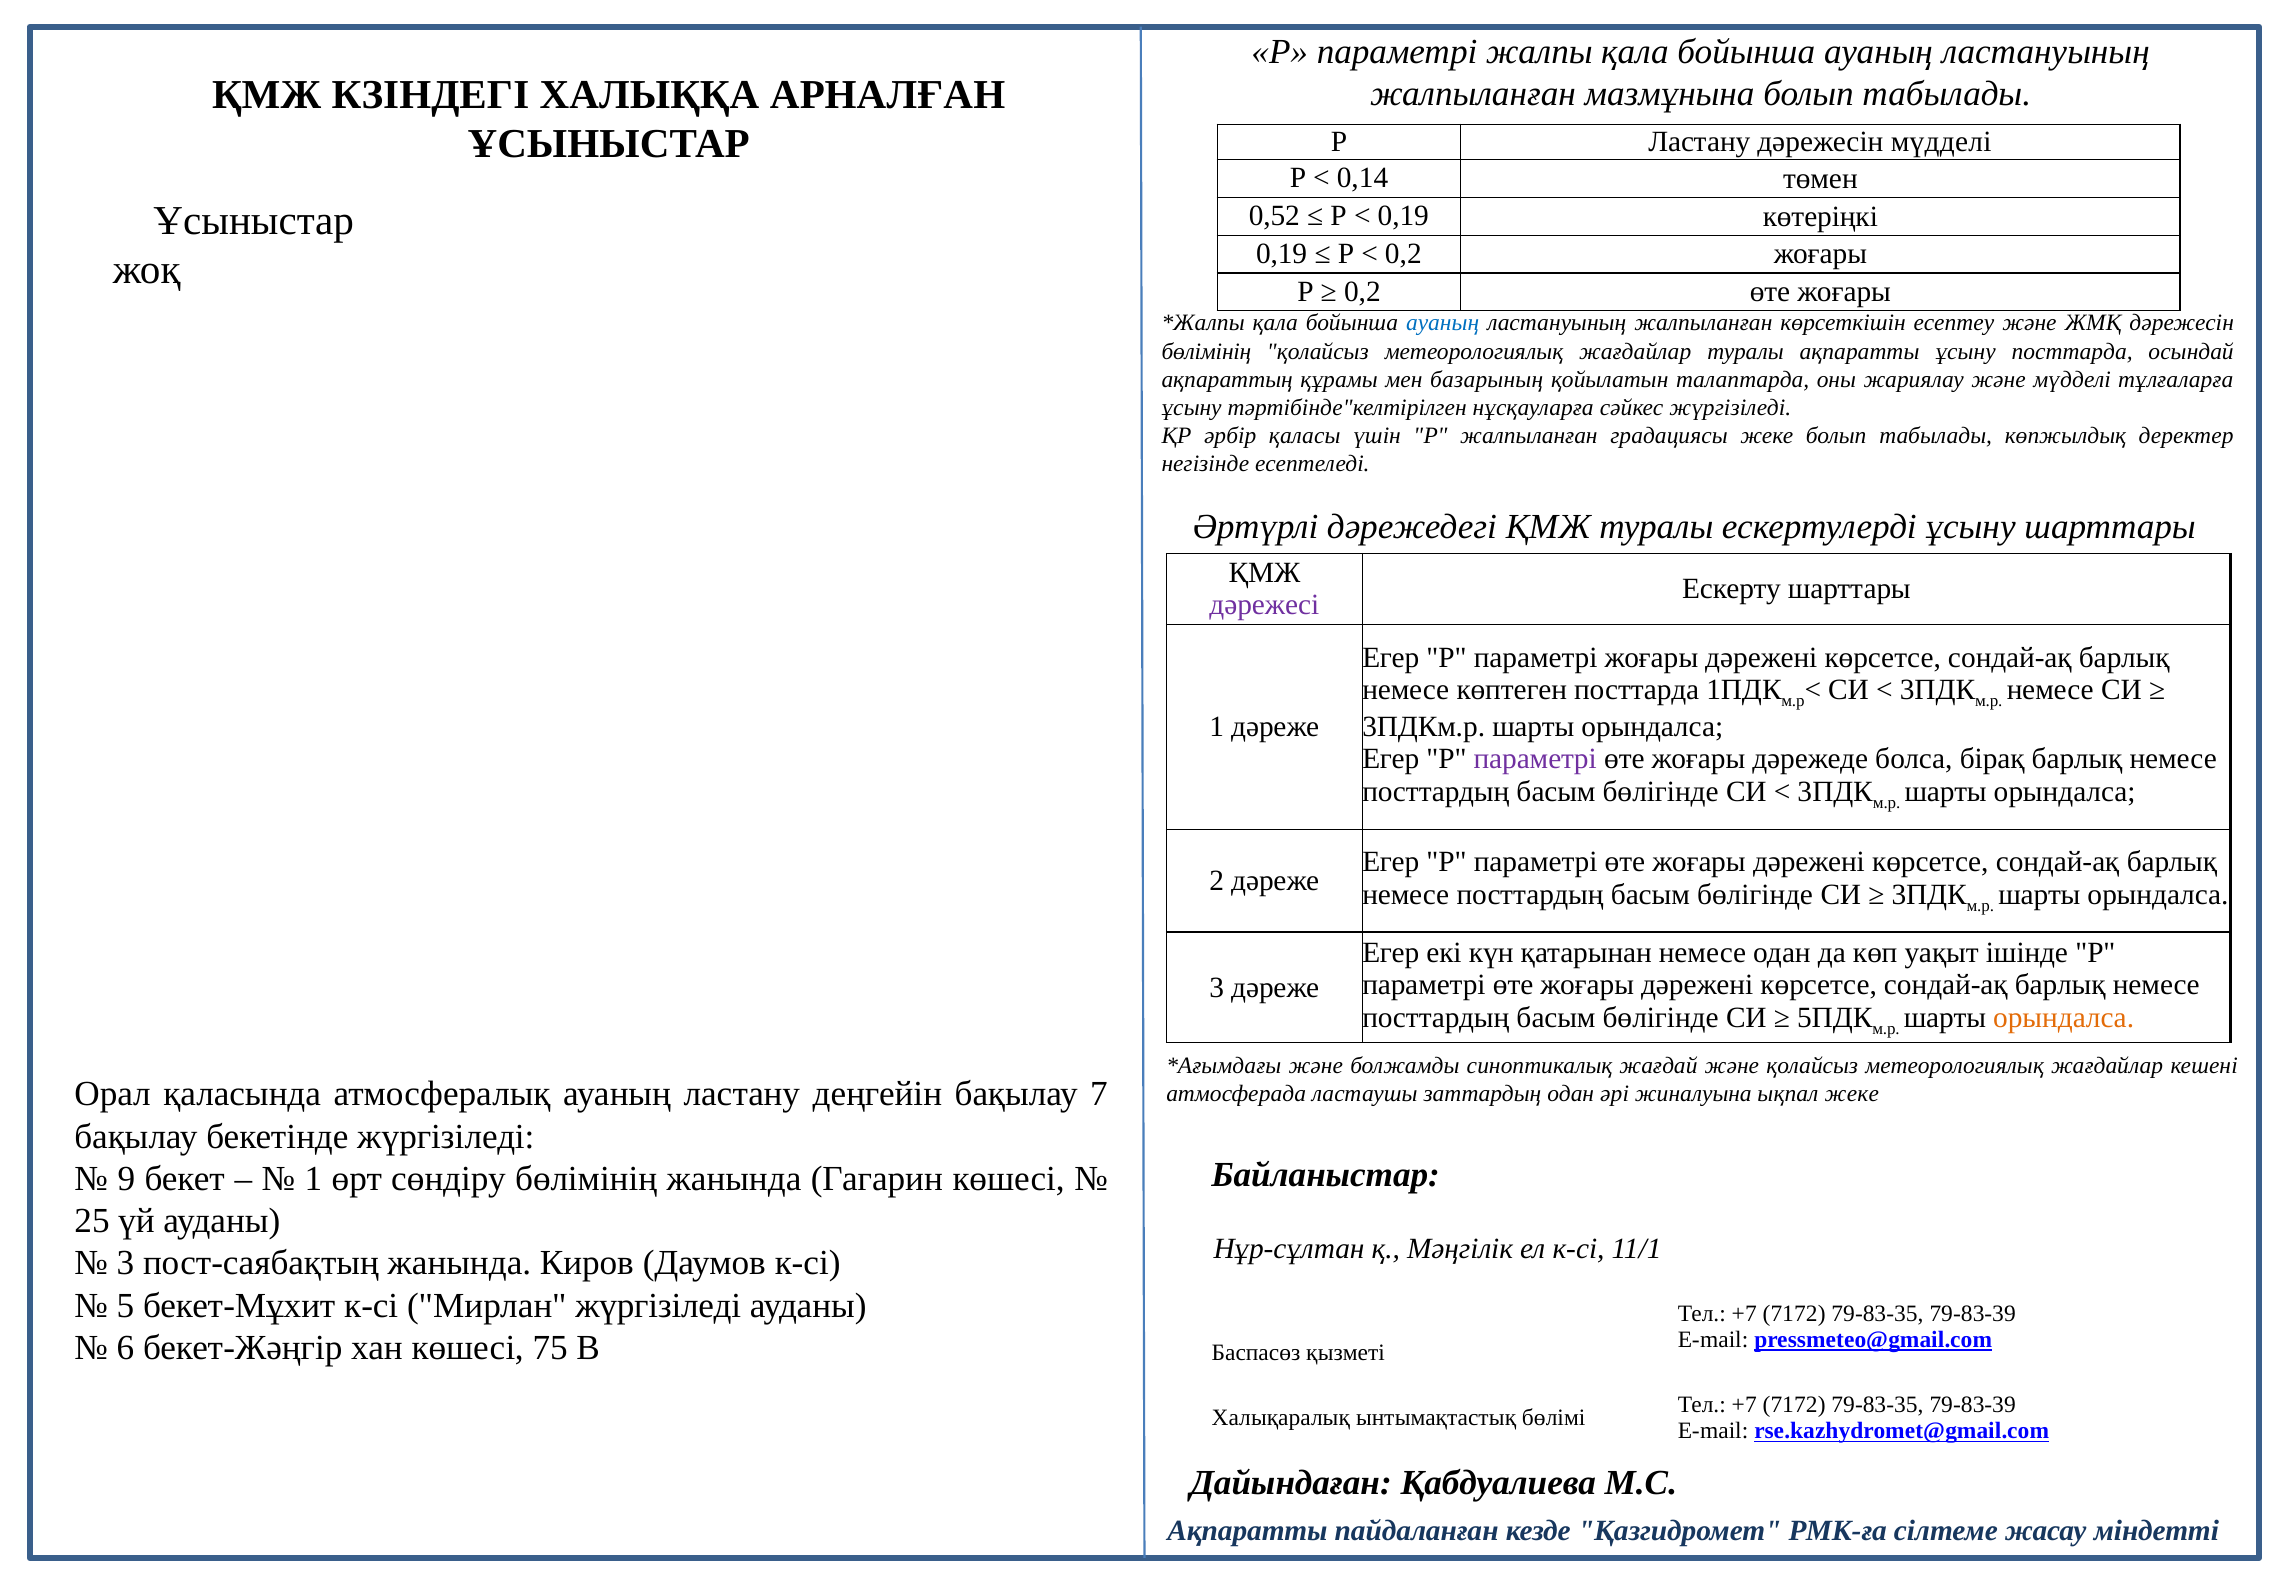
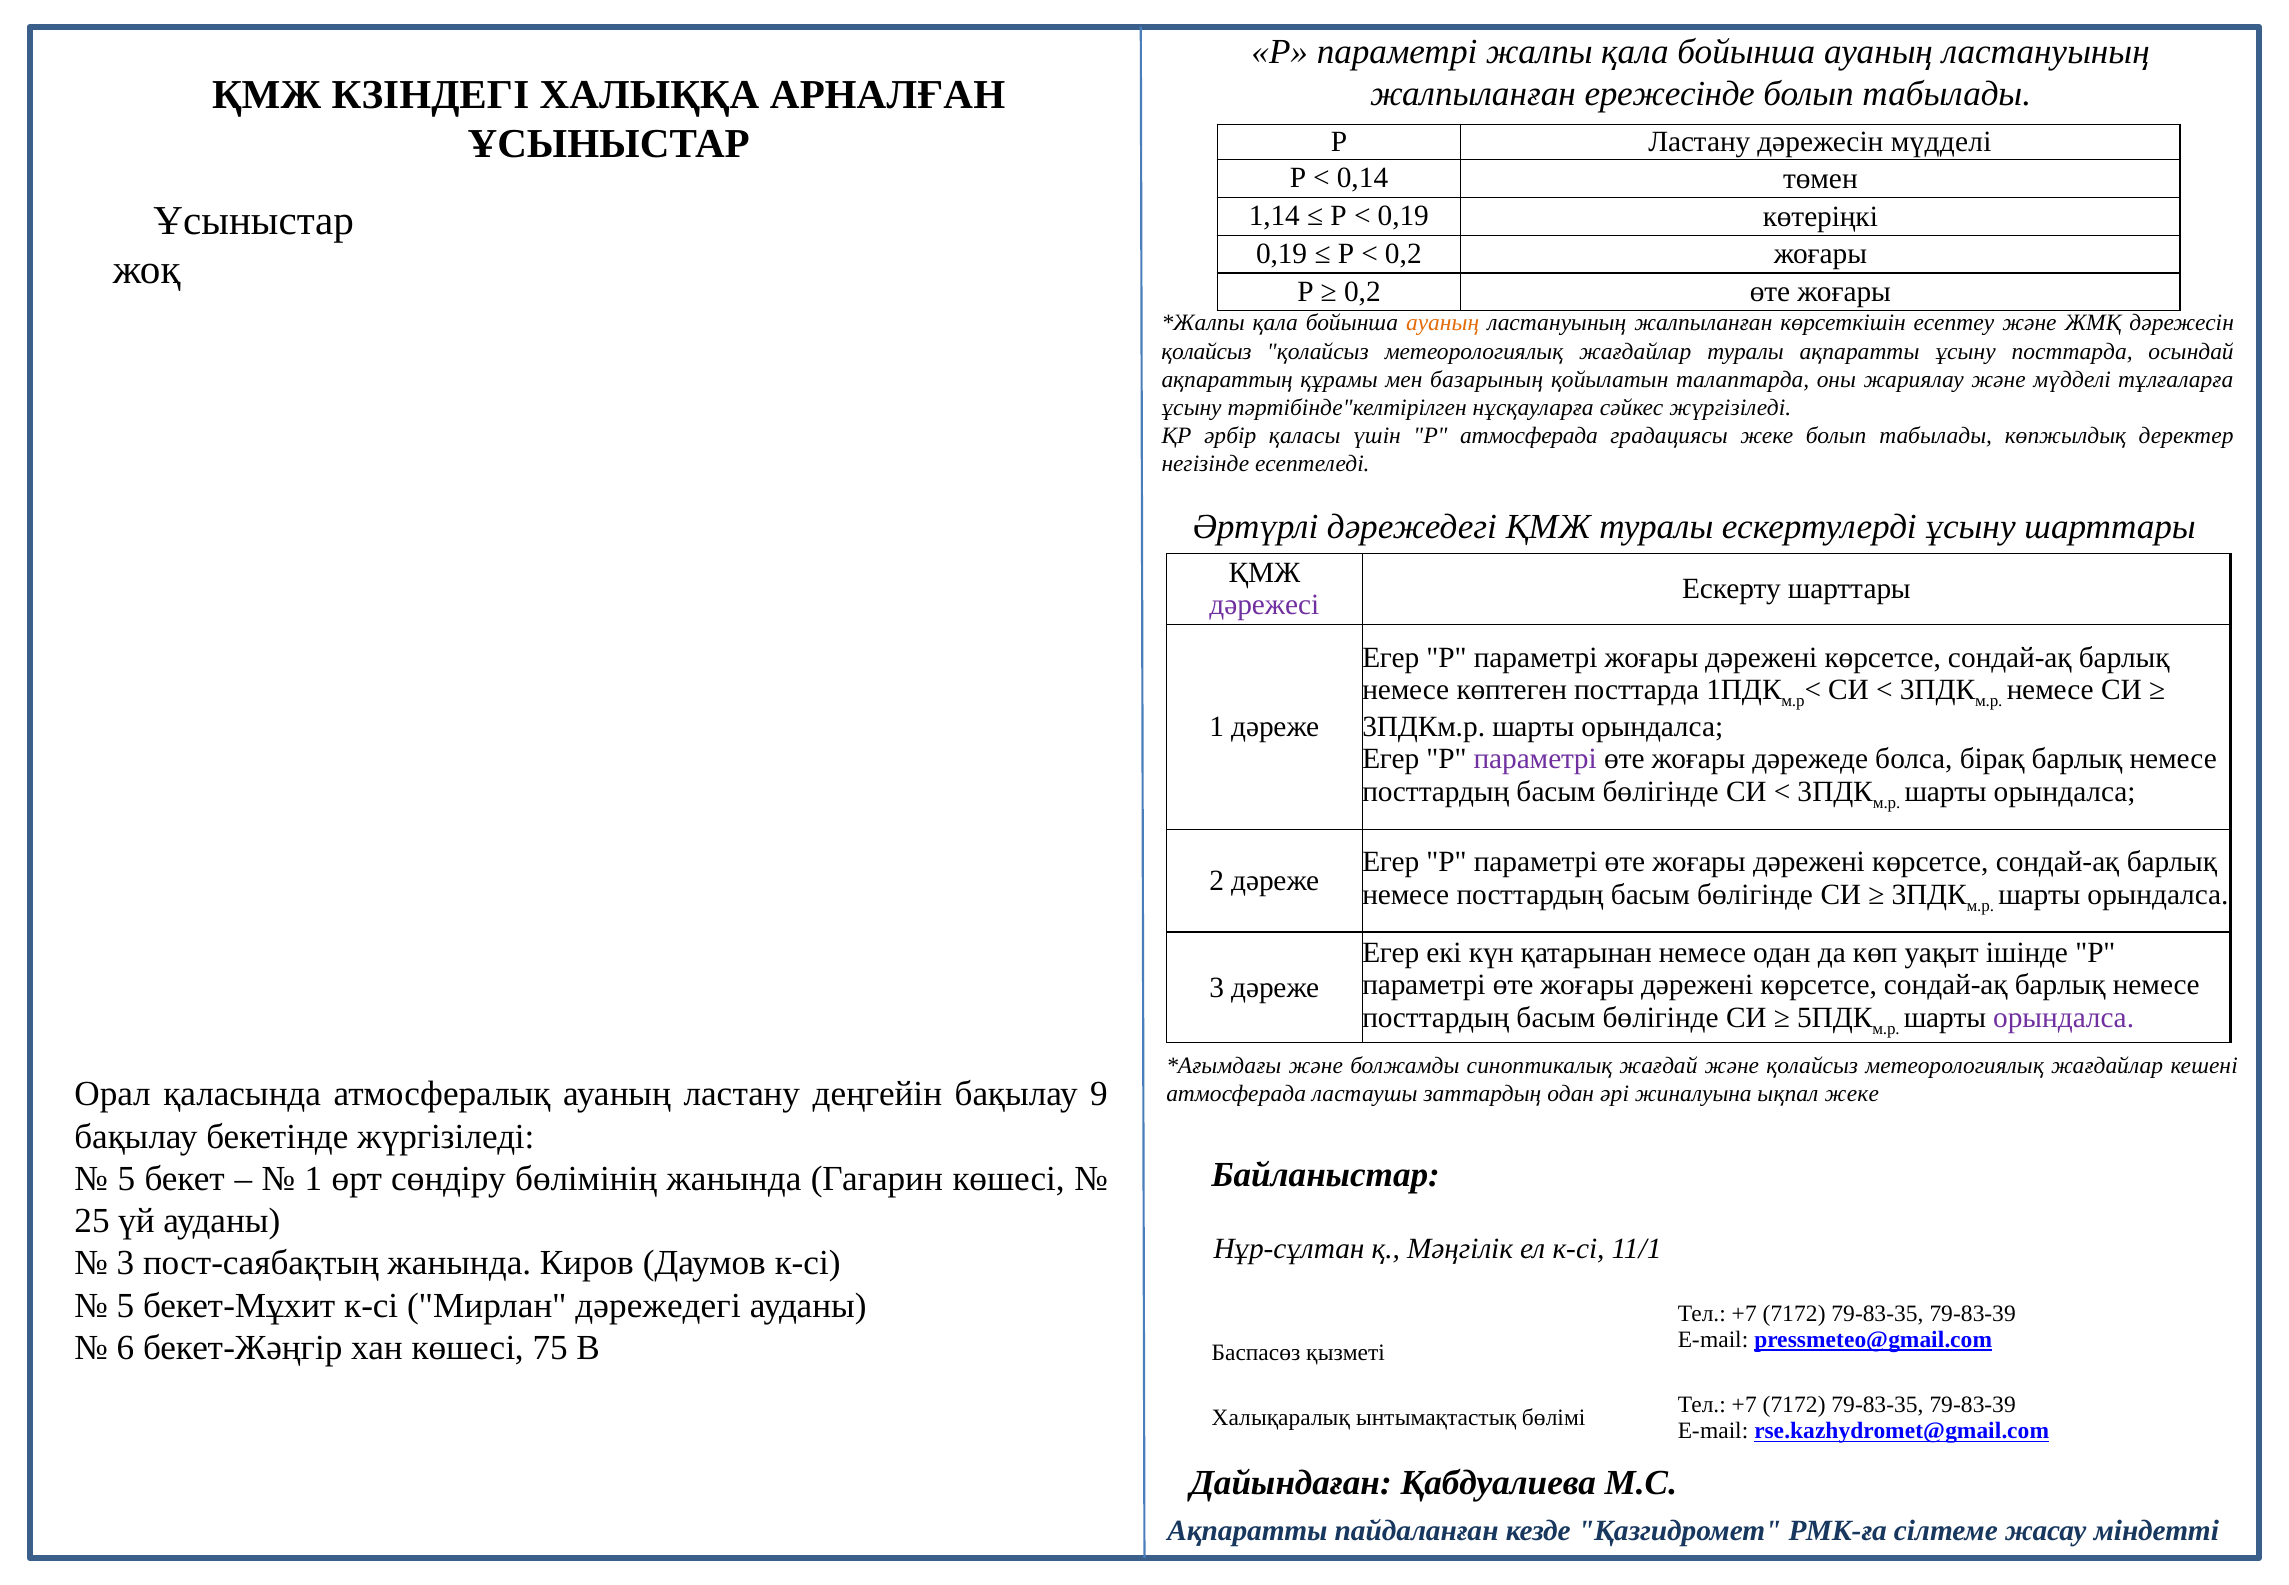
мазмұнына: мазмұнына -> ережесінде
0,52: 0,52 -> 1,14
ауаның at (1443, 323) colour: blue -> orange
бөлімінің at (1206, 351): бөлімінің -> қолайсыз
Р жалпыланған: жалпыланған -> атмосферада
орындалса at (2064, 1017) colour: orange -> purple
7: 7 -> 9
9 at (126, 1178): 9 -> 5
Мирлан жүргізіледі: жүргізіледі -> дәрежедегі
